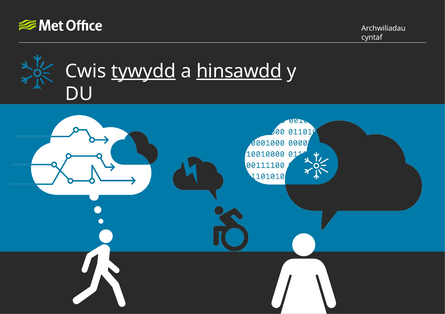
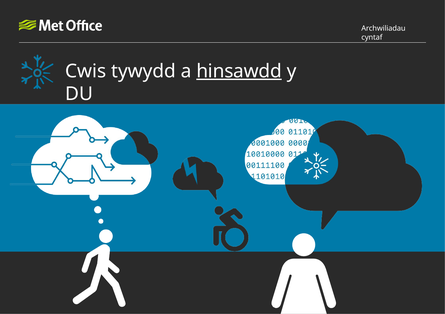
tywydd underline: present -> none
